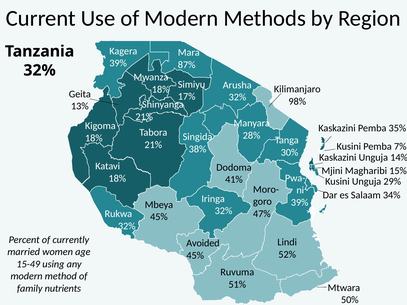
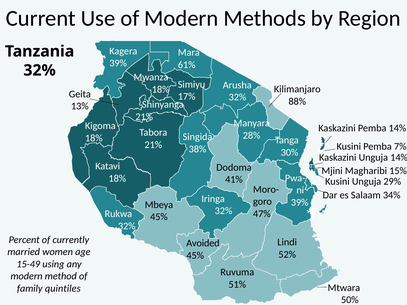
87%: 87% -> 61%
98%: 98% -> 88%
Pemba 35%: 35% -> 14%
nutrients: nutrients -> quintiles
